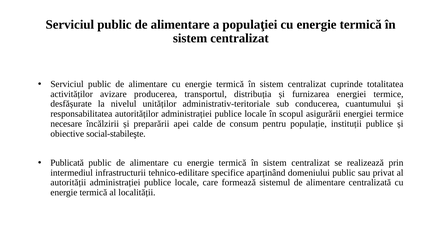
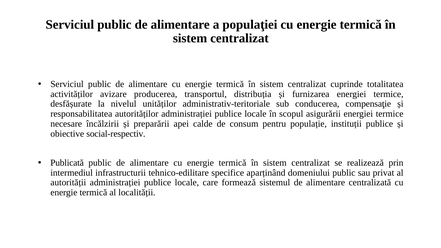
cuantumului: cuantumului -> compensaţie
social-stabileşte: social-stabileşte -> social-respectiv
